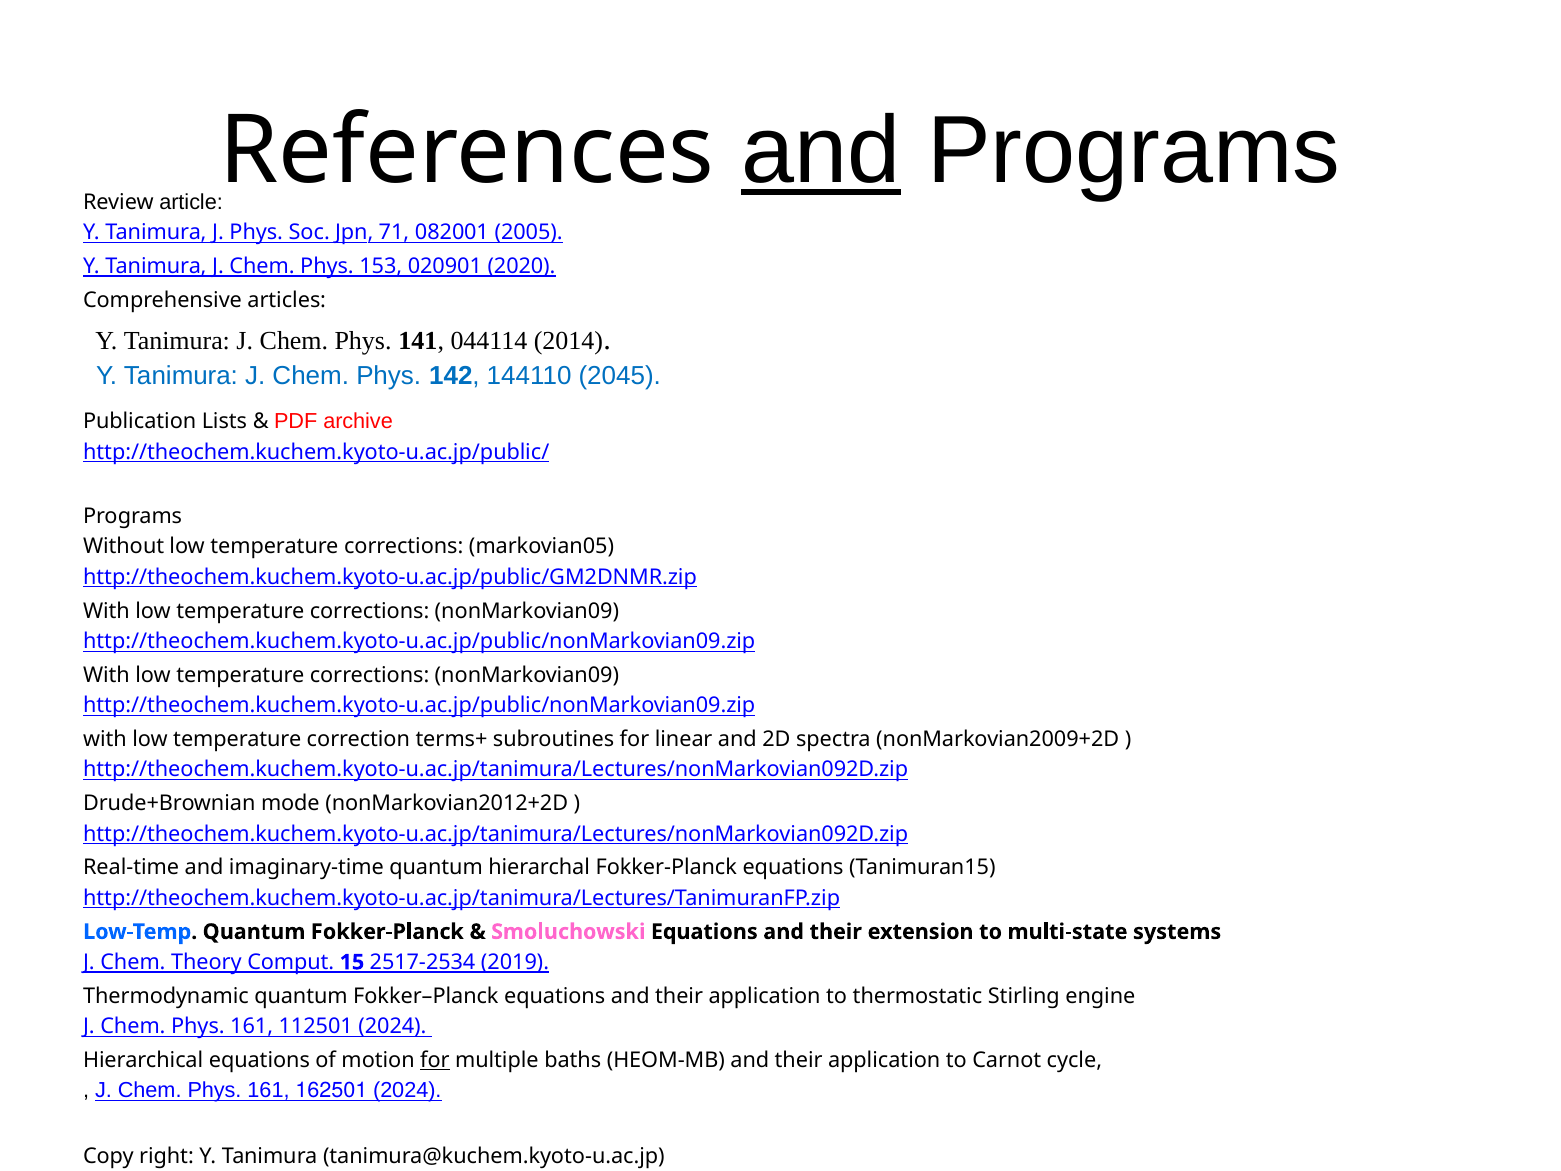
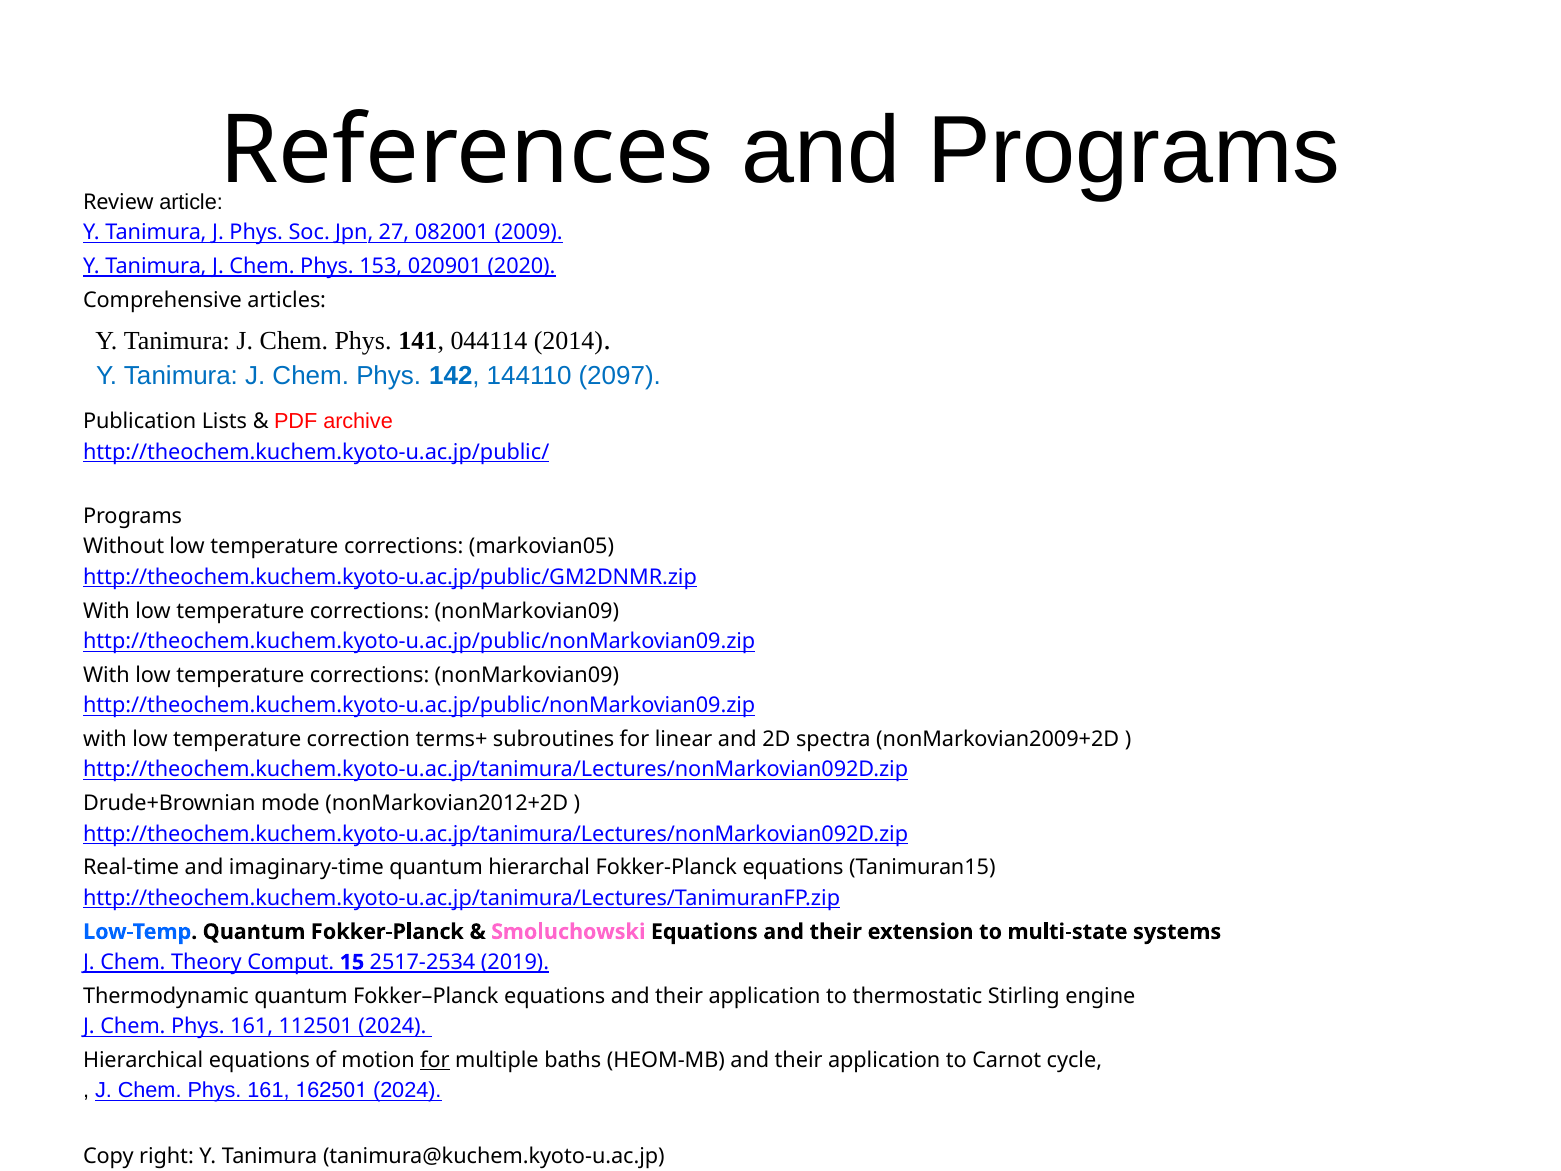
and at (821, 151) underline: present -> none
71: 71 -> 27
2005: 2005 -> 2009
2045: 2045 -> 2097
